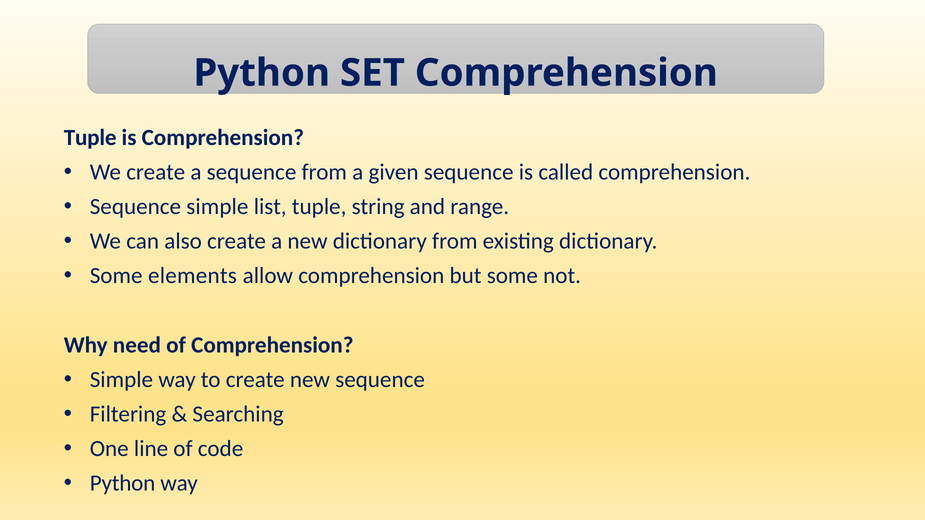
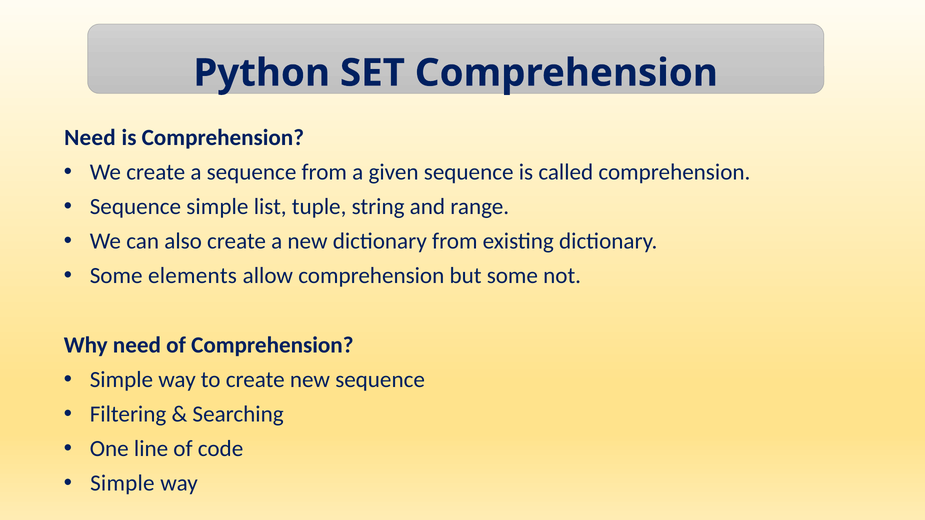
Tuple at (90, 137): Tuple -> Need
Python at (123, 484): Python -> Simple
